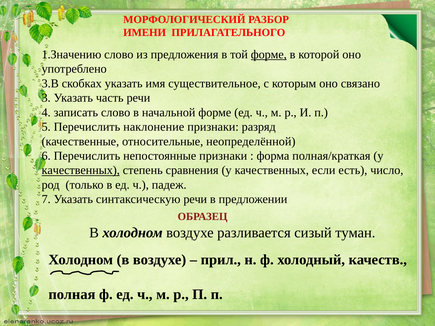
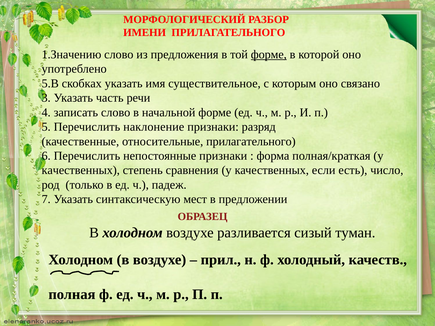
3.В: 3.В -> 5.В
относительные неопределённой: неопределённой -> прилагательного
качественных at (81, 170) underline: present -> none
синтаксическую речи: речи -> мест
